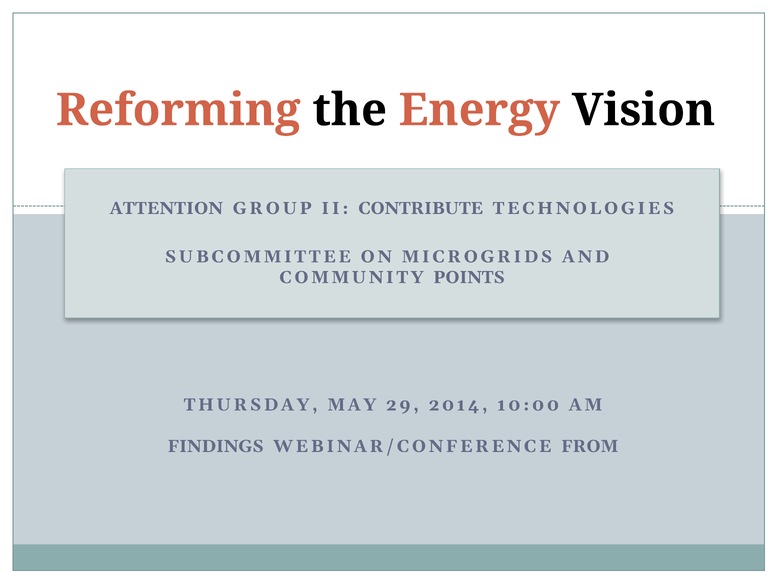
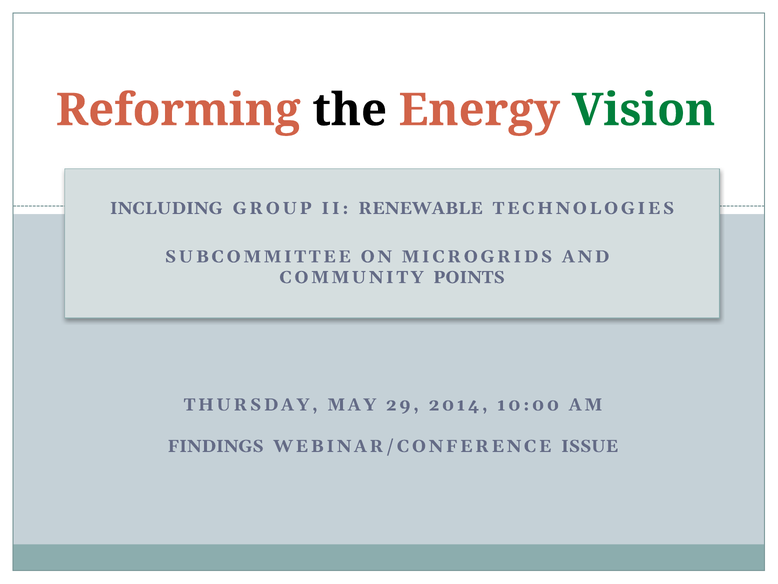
Vision colour: black -> green
ATTENTION: ATTENTION -> INCLUDING
CONTRIBUTE: CONTRIBUTE -> RENEWABLE
FROM: FROM -> ISSUE
